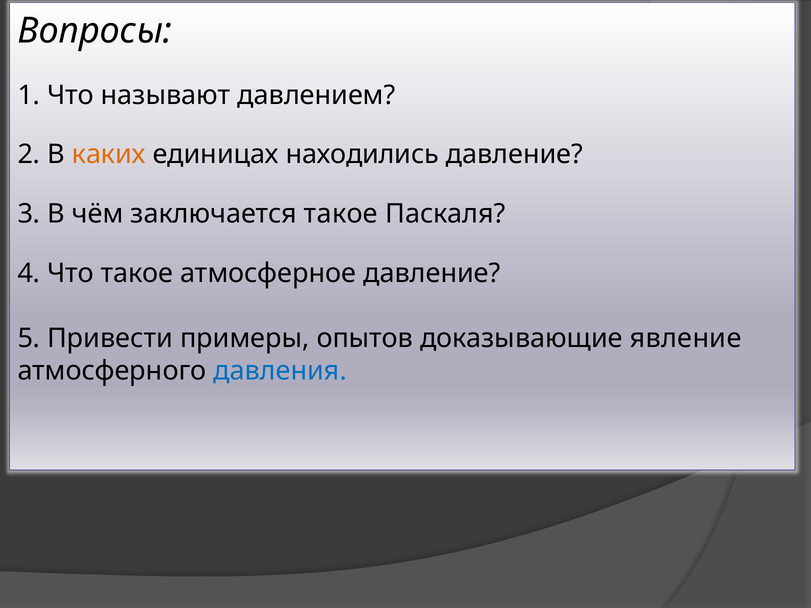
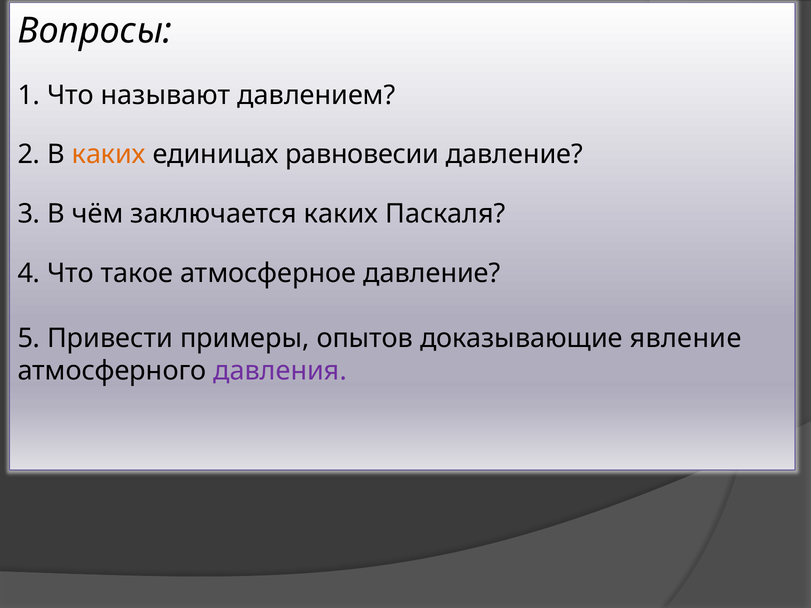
находились: находились -> равновесии
заключается такое: такое -> каких
давления colour: blue -> purple
